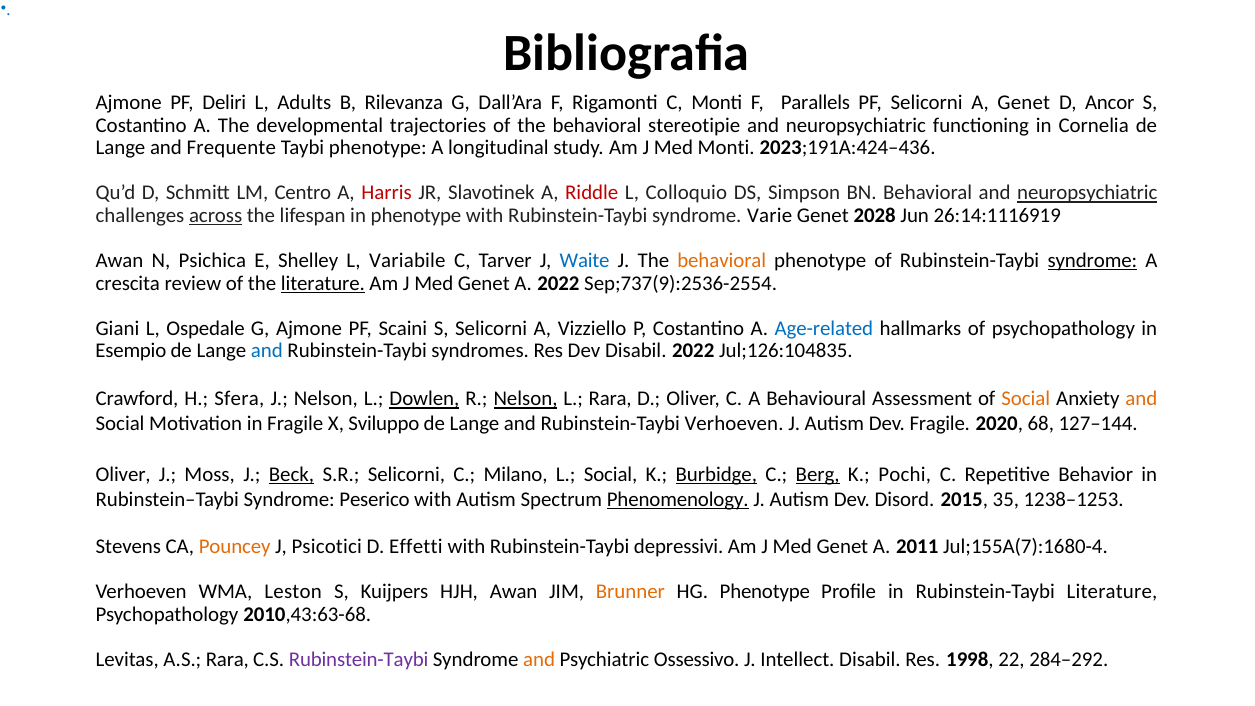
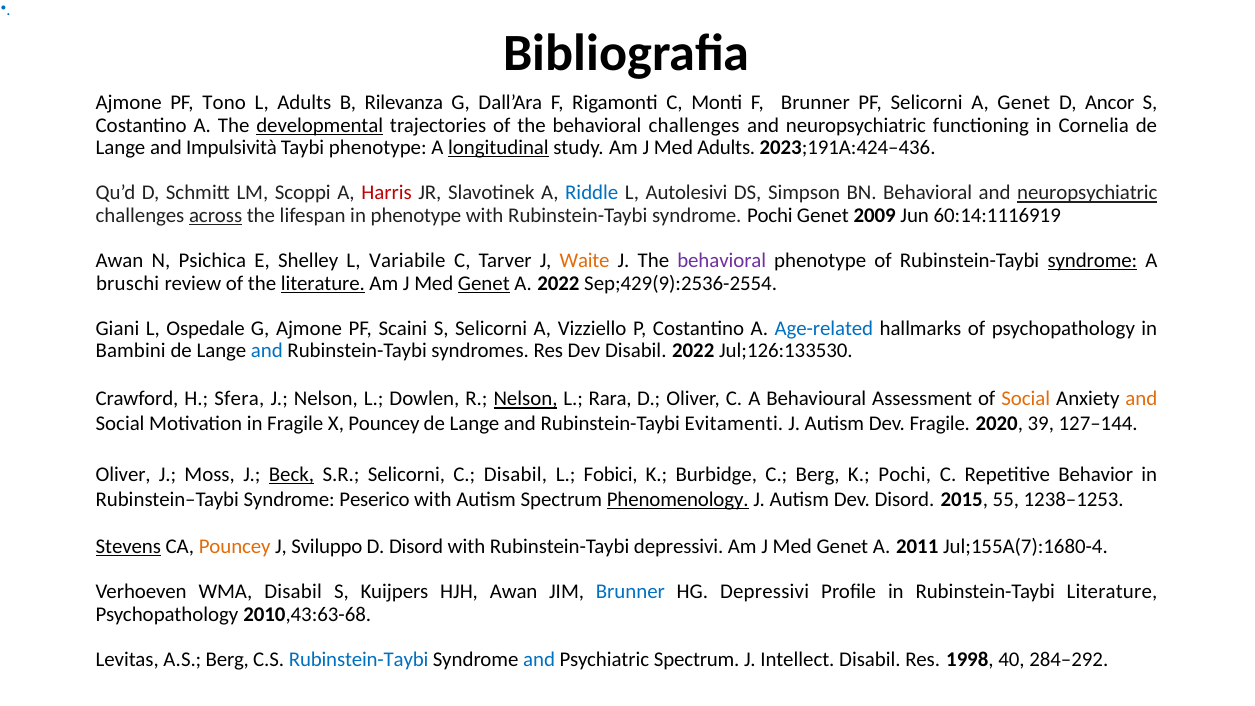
Deliri: Deliri -> Tono
F Parallels: Parallels -> Brunner
developmental underline: none -> present
behavioral stereotipie: stereotipie -> challenges
Frequente: Frequente -> Impulsività
longitudinal underline: none -> present
Med Monti: Monti -> Adults
Centro: Centro -> Scoppi
Riddle colour: red -> blue
Colloquio: Colloquio -> Autolesivi
syndrome Varie: Varie -> Pochi
2028: 2028 -> 2009
26:14:1116919: 26:14:1116919 -> 60:14:1116919
Waite colour: blue -> orange
behavioral at (722, 261) colour: orange -> purple
crescita: crescita -> bruschi
Genet at (484, 283) underline: none -> present
Sep;737(9):2536-2554: Sep;737(9):2536-2554 -> Sep;429(9):2536-2554
Esempio: Esempio -> Bambini
Jul;126:104835: Jul;126:104835 -> Jul;126:133530
Dowlen underline: present -> none
X Sviluppo: Sviluppo -> Pouncey
Rubinstein-Taybi Verhoeven: Verhoeven -> Evitamenti
68: 68 -> 39
C Milano: Milano -> Disabil
L Social: Social -> Fobici
Burbidge underline: present -> none
Berg at (818, 474) underline: present -> none
35: 35 -> 55
Stevens underline: none -> present
Psicotici: Psicotici -> Sviluppo
D Effetti: Effetti -> Disord
WMA Leston: Leston -> Disabil
Brunner at (630, 592) colour: orange -> blue
HG Phenotype: Phenotype -> Depressivi
A.S Rara: Rara -> Berg
Rubinstein-Taybi at (359, 659) colour: purple -> blue
and at (539, 659) colour: orange -> blue
Psychiatric Ossessivo: Ossessivo -> Spectrum
22: 22 -> 40
